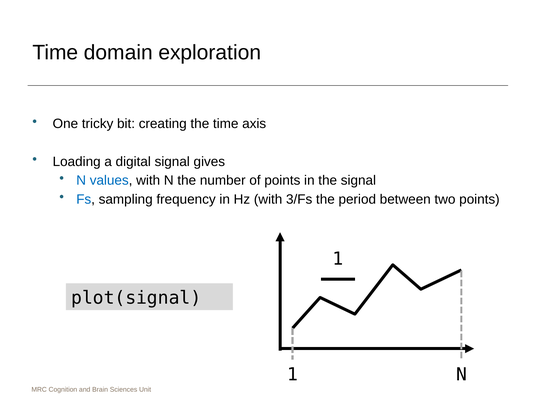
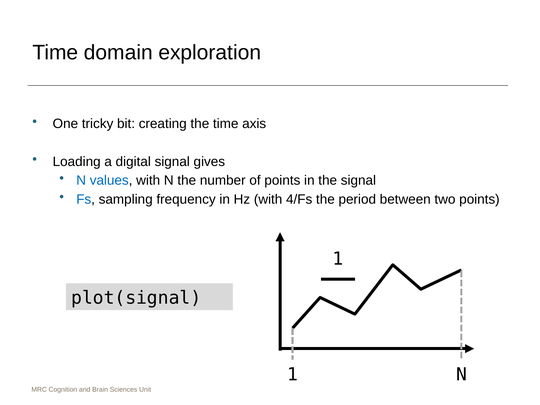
3/Fs: 3/Fs -> 4/Fs
